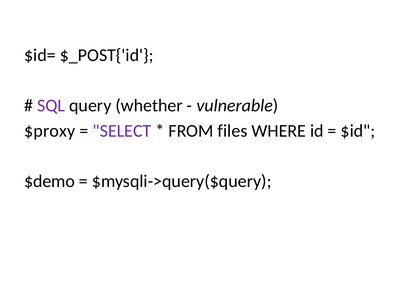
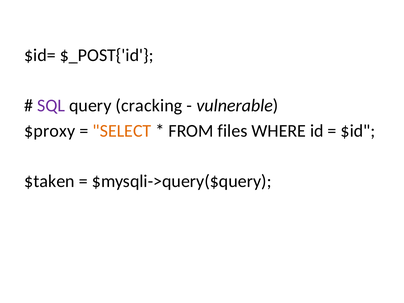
whether: whether -> cracking
SELECT colour: purple -> orange
$demo: $demo -> $taken
